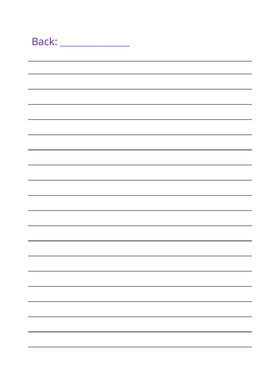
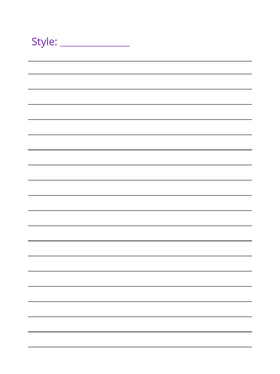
Back: Back -> Style
